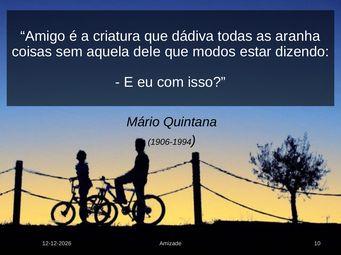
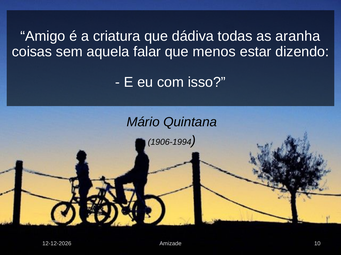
dele: dele -> falar
modos: modos -> menos
